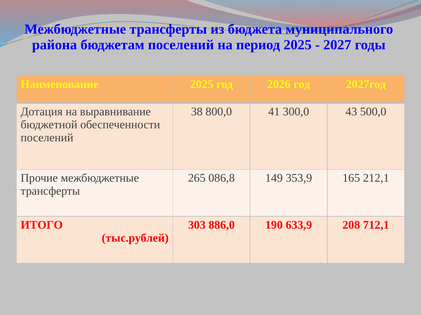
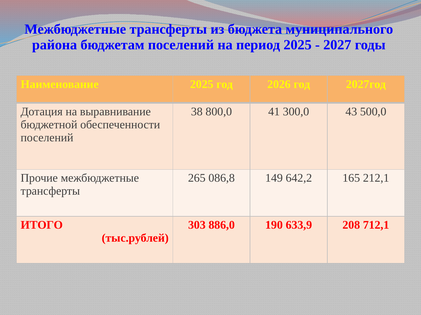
353,9: 353,9 -> 642,2
